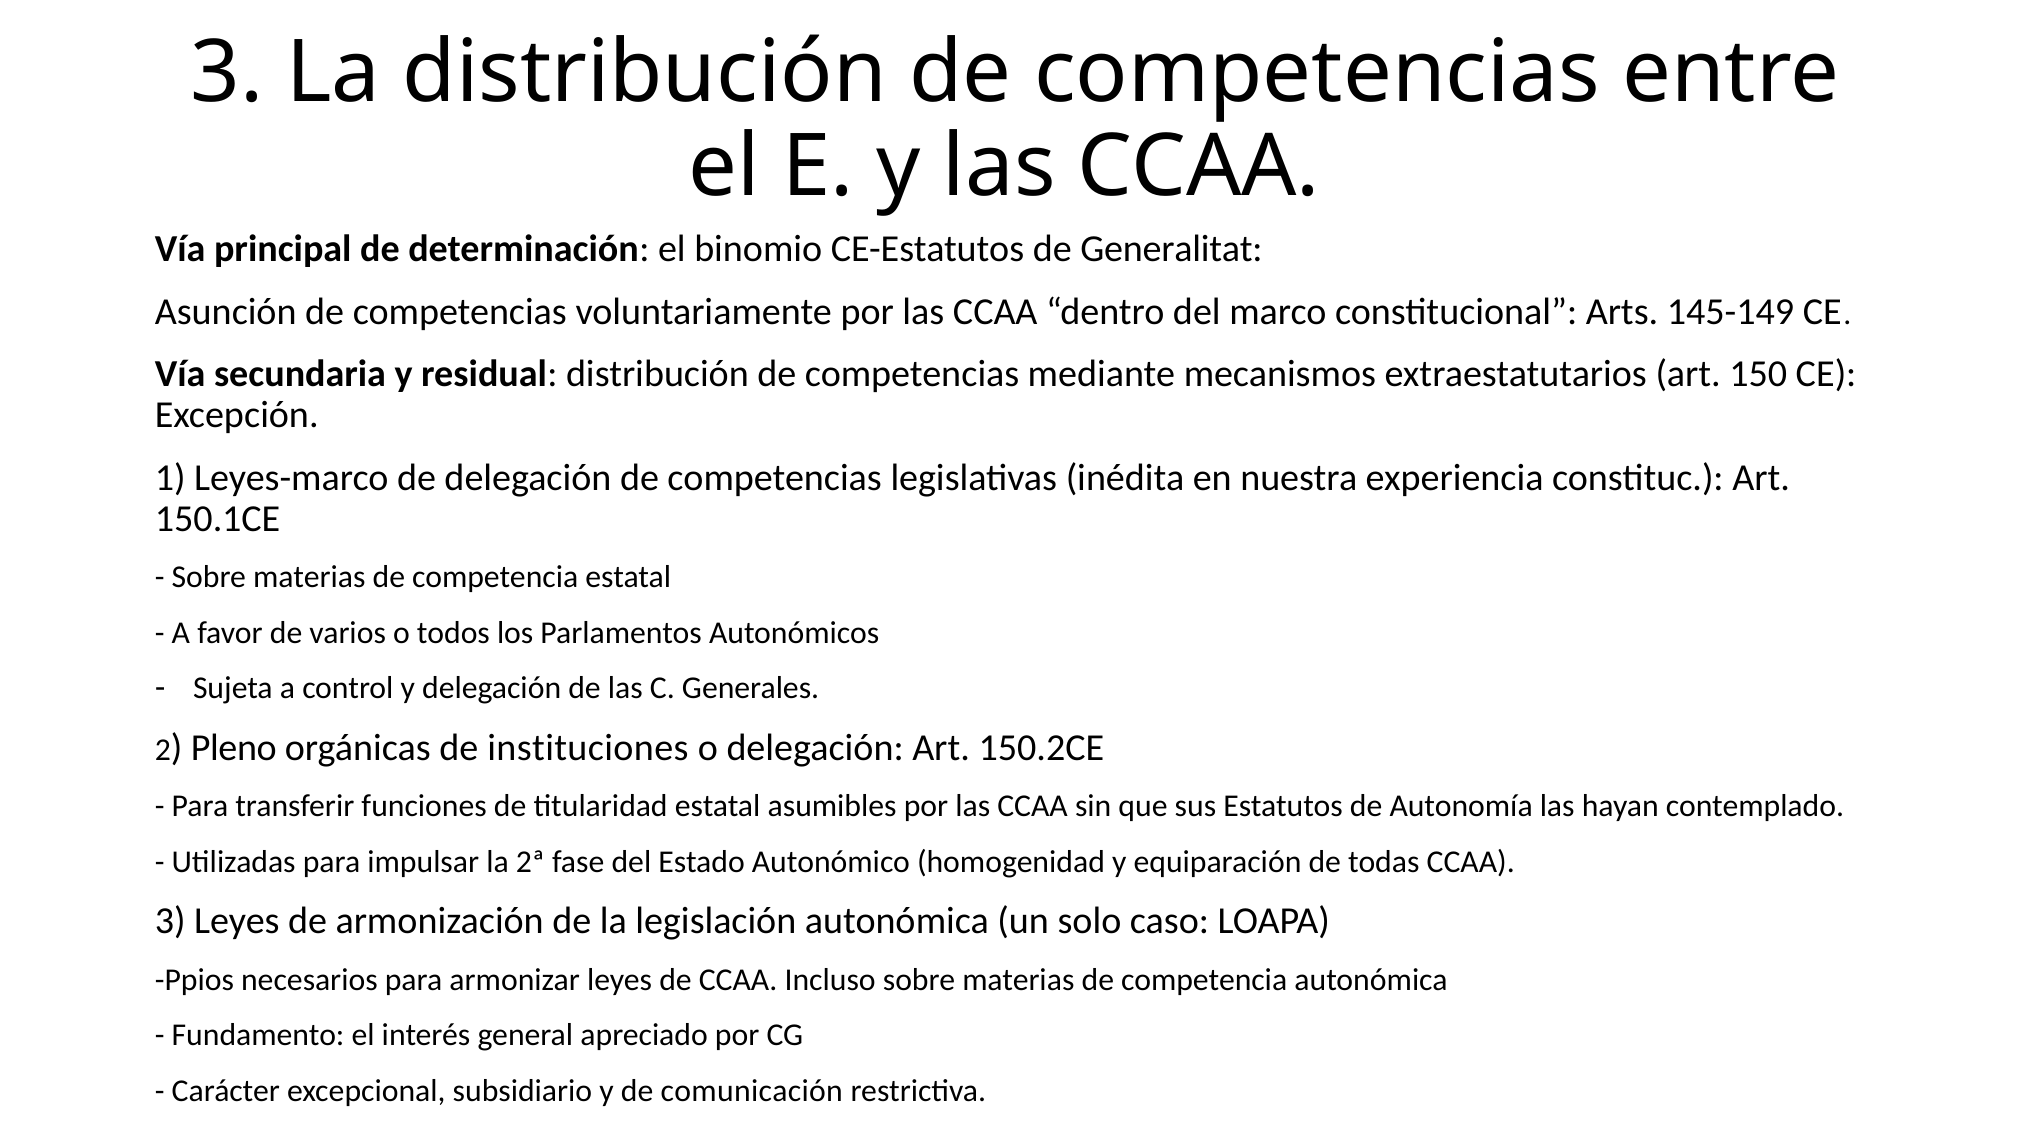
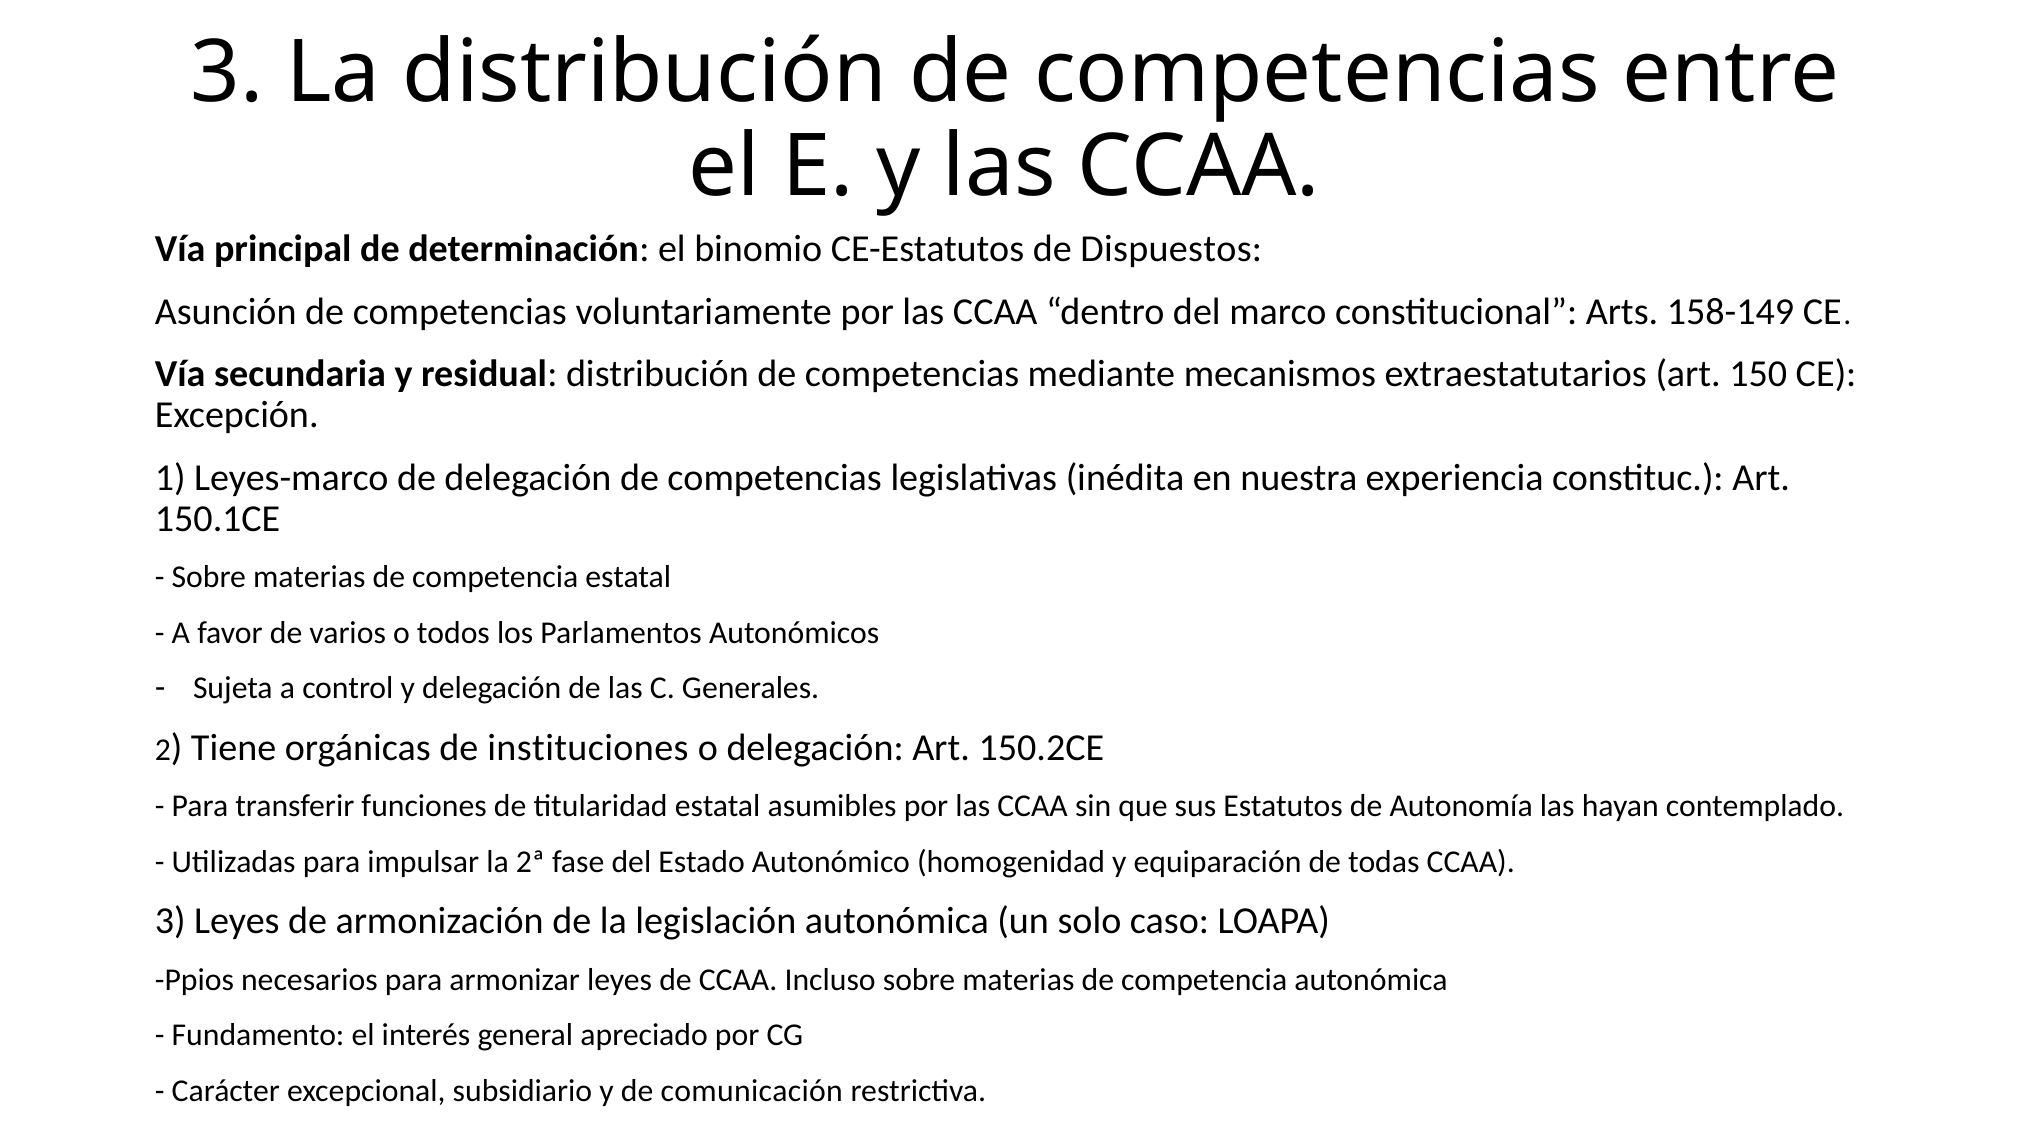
Generalitat: Generalitat -> Dispuestos
145-149: 145-149 -> 158-149
Pleno: Pleno -> Tiene
